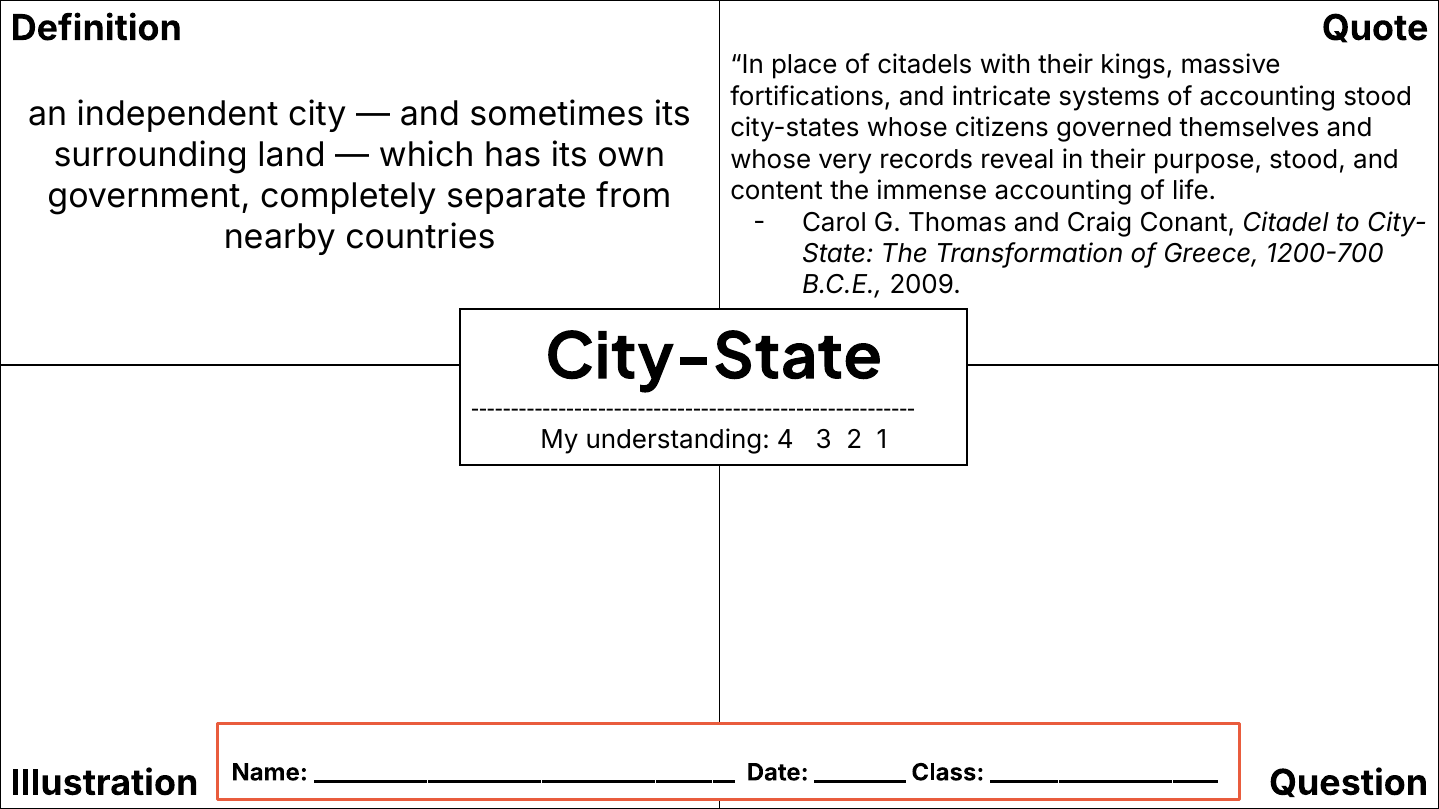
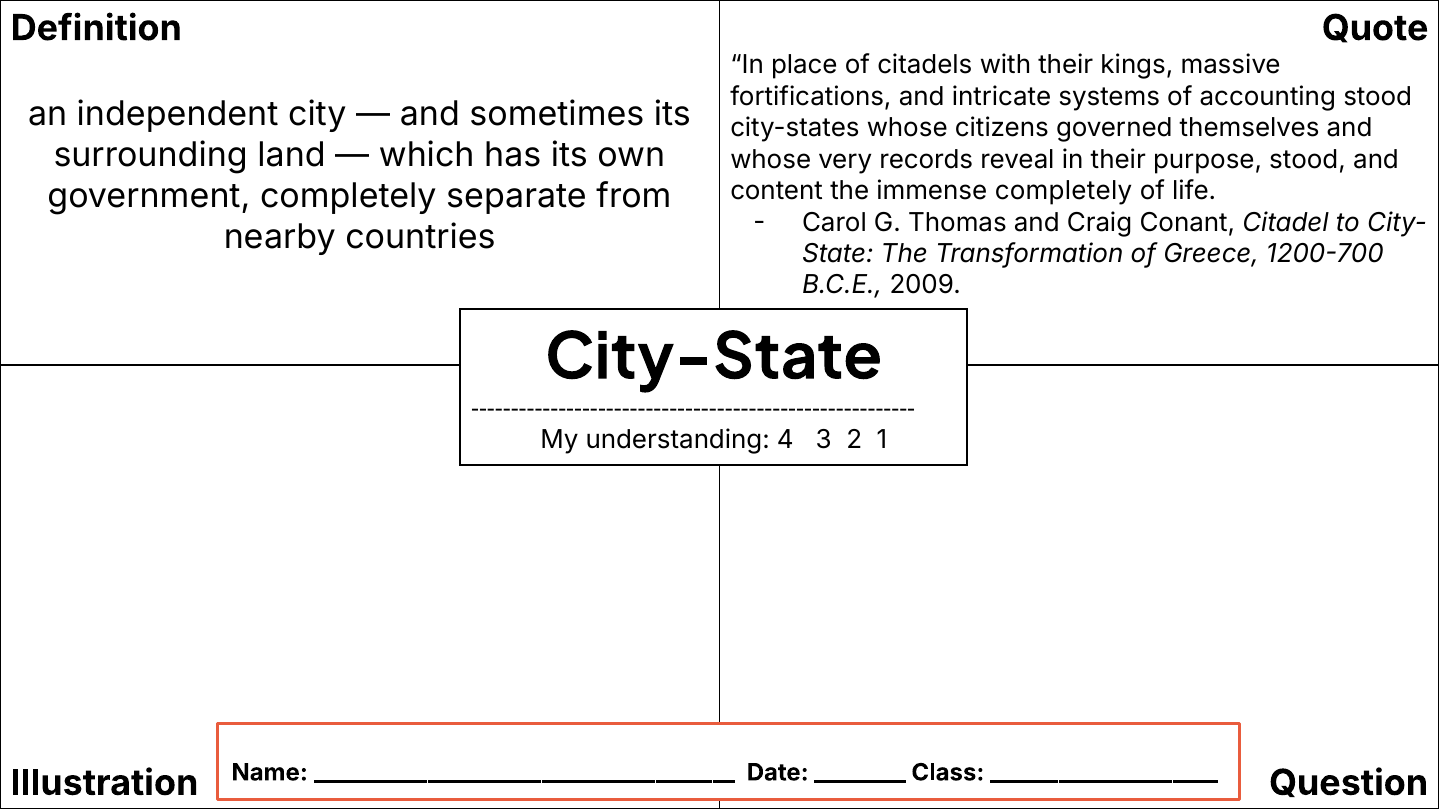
immense accounting: accounting -> completely
